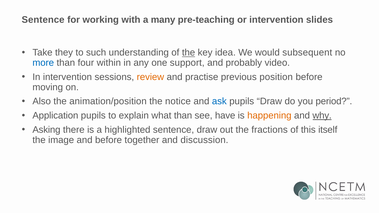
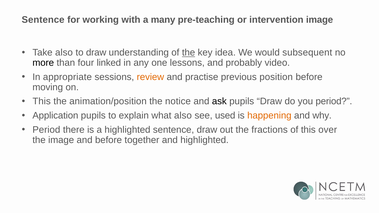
intervention slides: slides -> image
Take they: they -> also
to such: such -> draw
more colour: blue -> black
within: within -> linked
support: support -> lessons
In intervention: intervention -> appropriate
Also at (42, 101): Also -> This
ask colour: blue -> black
what than: than -> also
have: have -> used
why underline: present -> none
Asking at (46, 130): Asking -> Period
itself: itself -> over
and discussion: discussion -> highlighted
